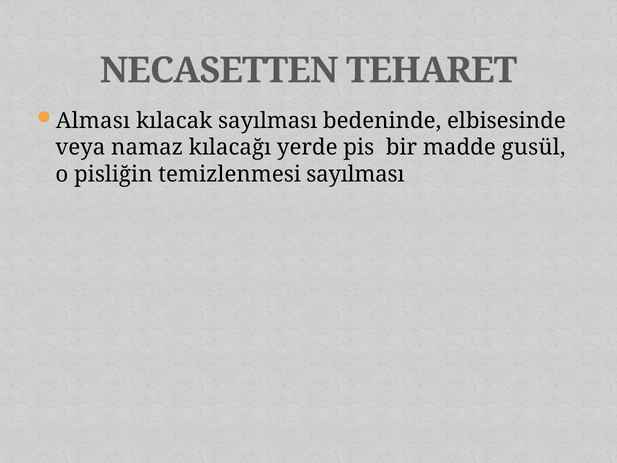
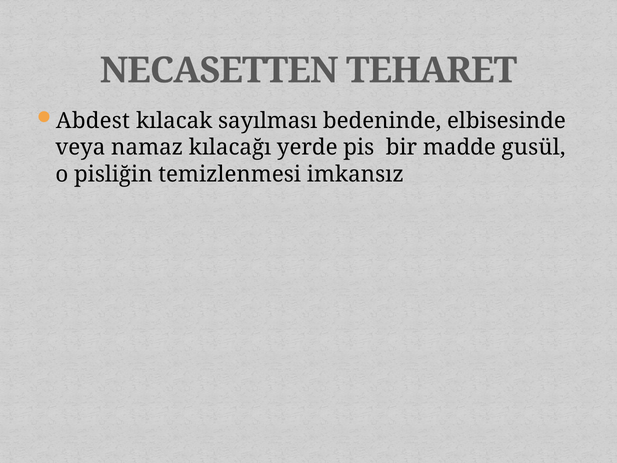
Alması: Alması -> Abdest
temizlenmesi sayılması: sayılması -> imkansız
